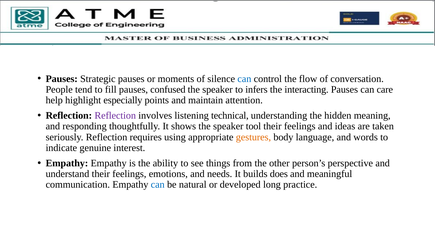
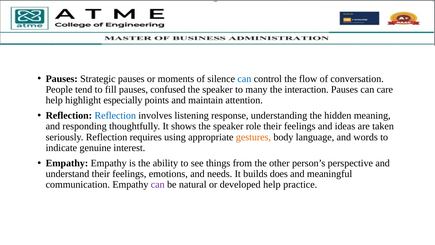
infers: infers -> many
interacting: interacting -> interaction
Reflection at (115, 115) colour: purple -> blue
technical: technical -> response
tool: tool -> role
can at (158, 184) colour: blue -> purple
developed long: long -> help
